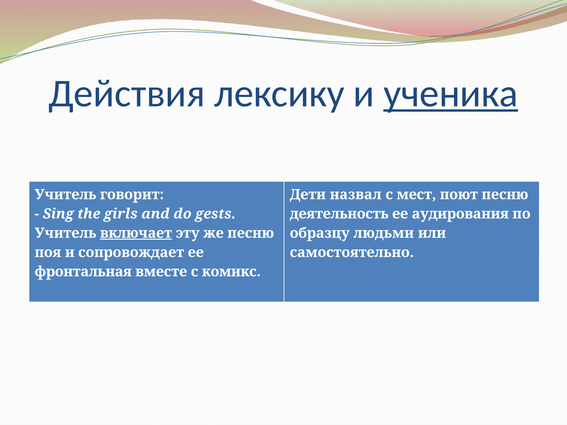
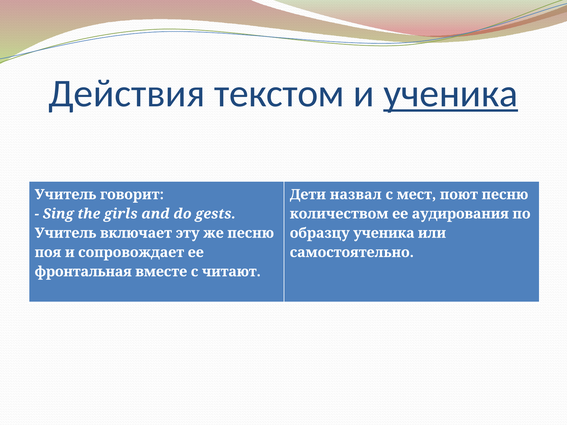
лексику: лексику -> текстом
деятельность: деятельность -> количеством
включает underline: present -> none
образцу людьми: людьми -> ученика
комикс: комикс -> читают
